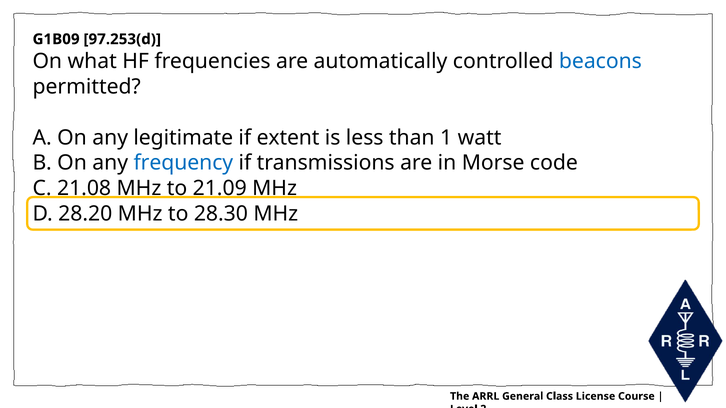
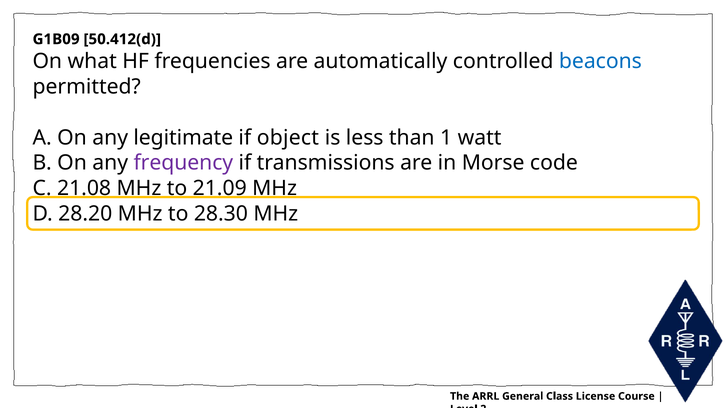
97.253(d: 97.253(d -> 50.412(d
extent: extent -> object
frequency colour: blue -> purple
